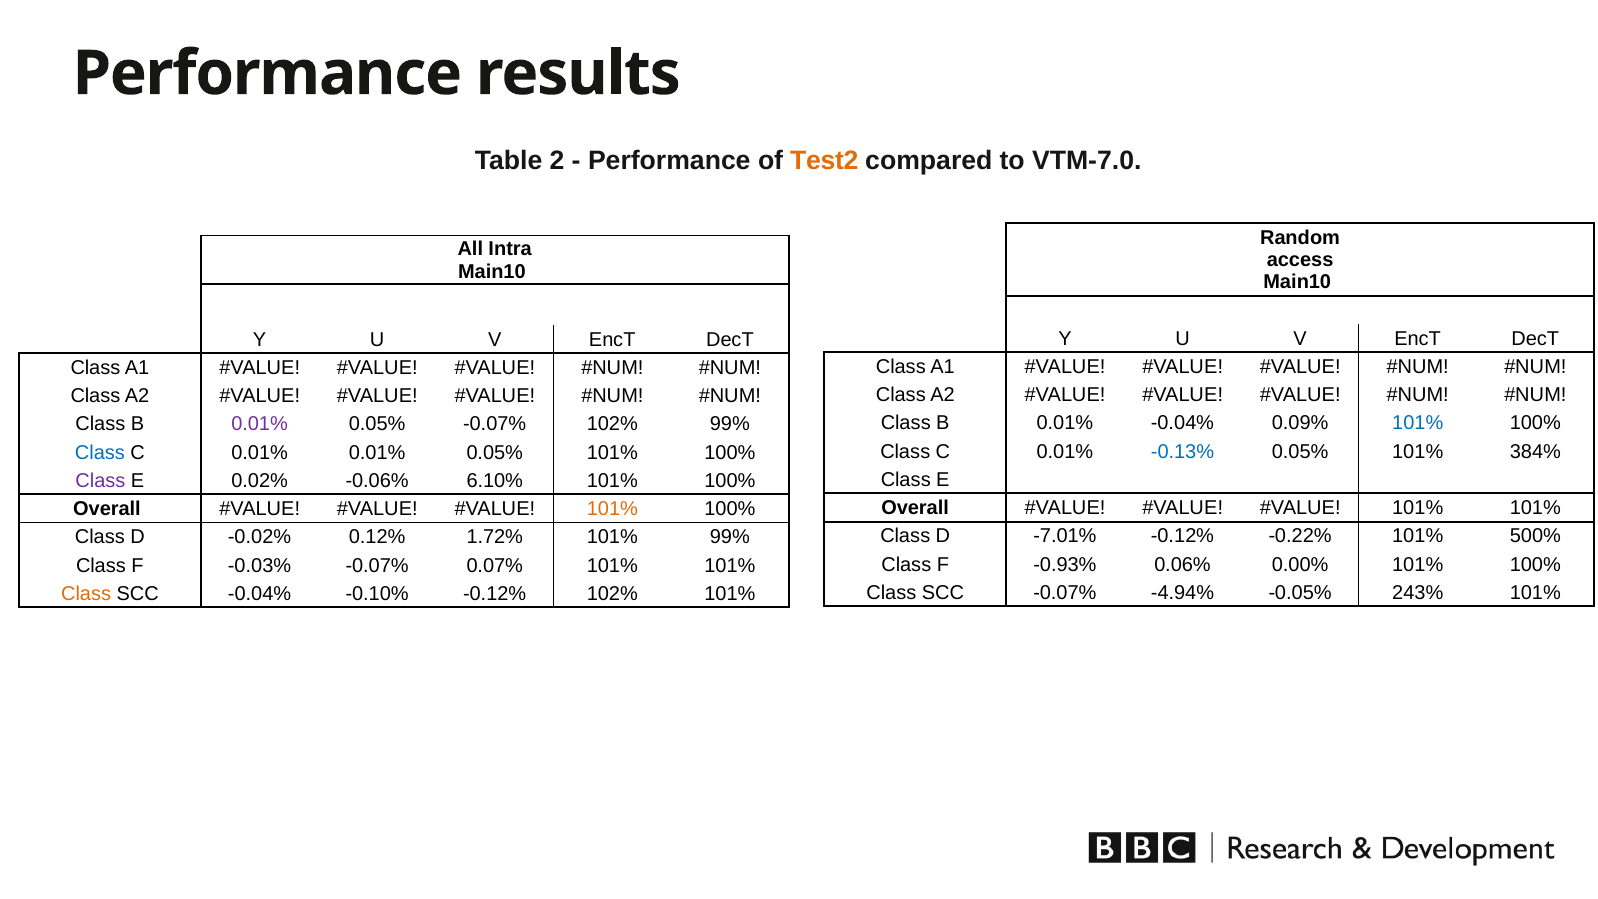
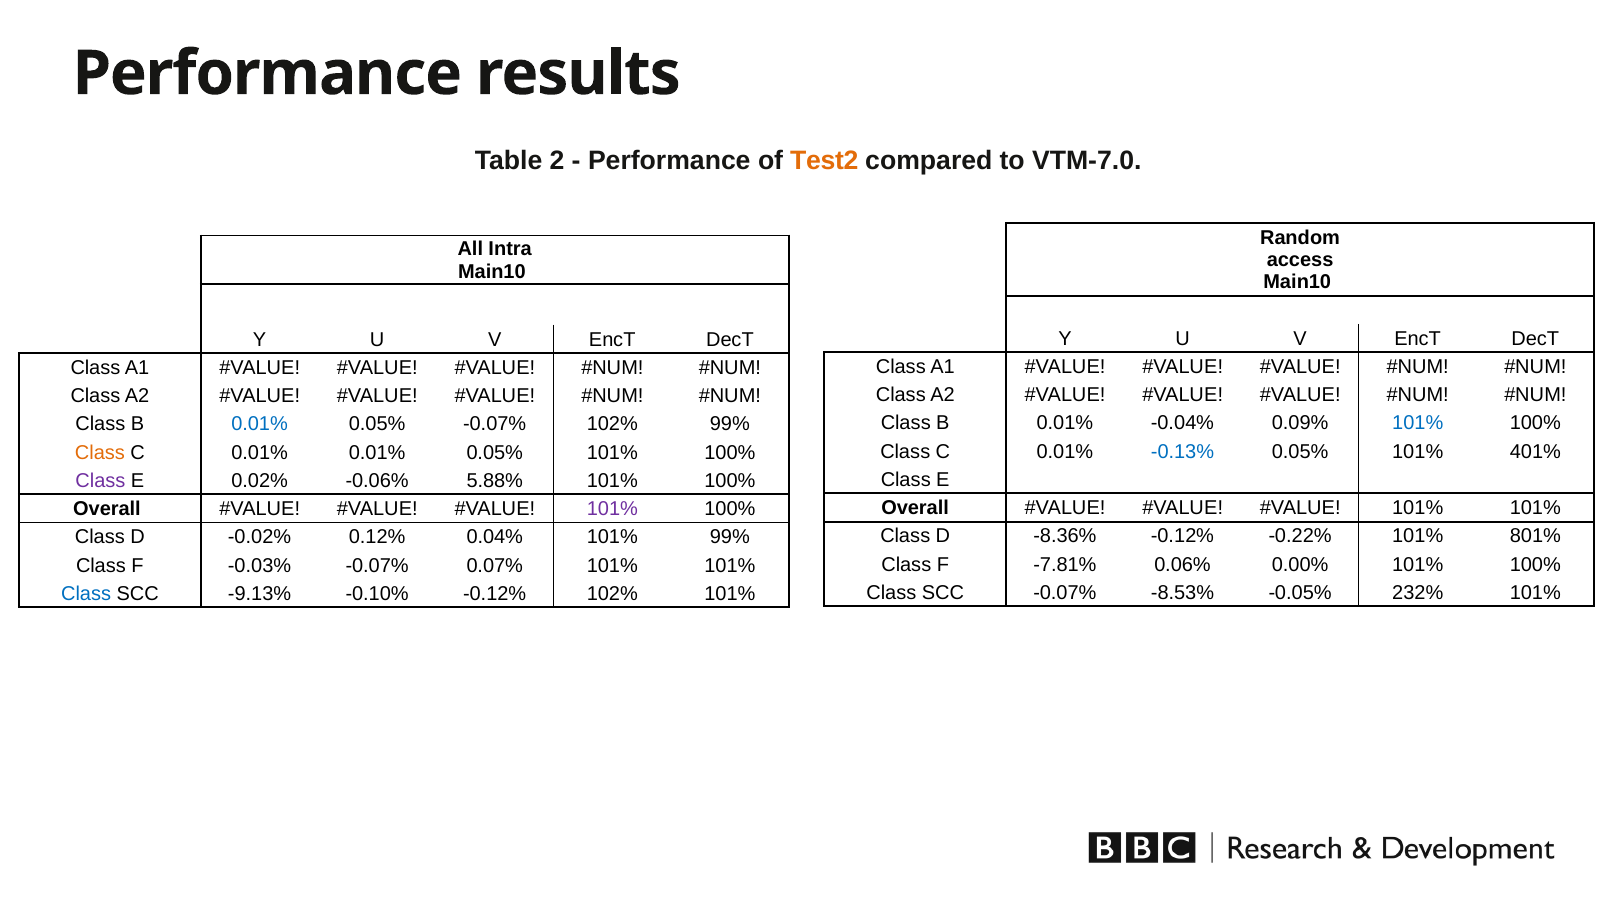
0.01% at (260, 424) colour: purple -> blue
384%: 384% -> 401%
Class at (100, 452) colour: blue -> orange
6.10%: 6.10% -> 5.88%
101% at (612, 509) colour: orange -> purple
-7.01%: -7.01% -> -8.36%
500%: 500% -> 801%
1.72%: 1.72% -> 0.04%
-0.93%: -0.93% -> -7.81%
-4.94%: -4.94% -> -8.53%
243%: 243% -> 232%
Class at (86, 594) colour: orange -> blue
SCC -0.04%: -0.04% -> -9.13%
